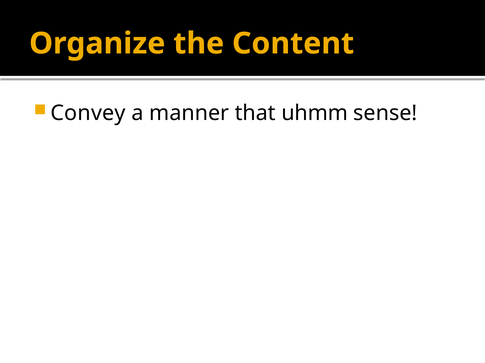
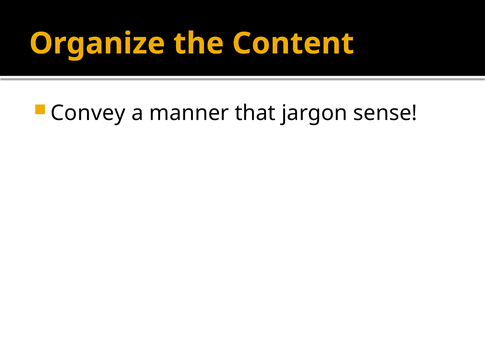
uhmm: uhmm -> jargon
